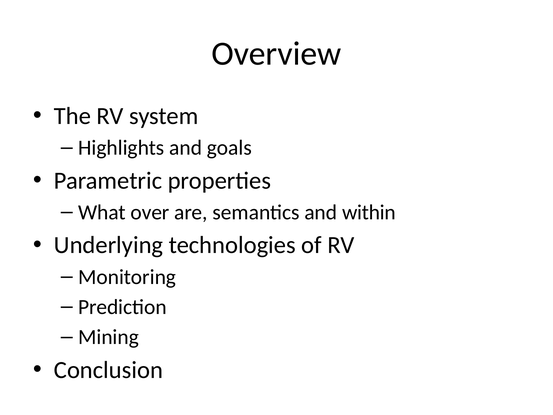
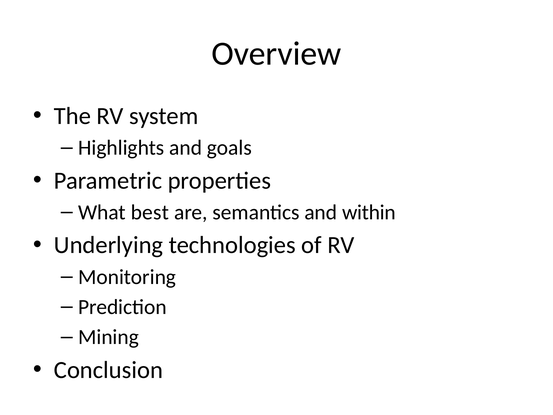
over: over -> best
